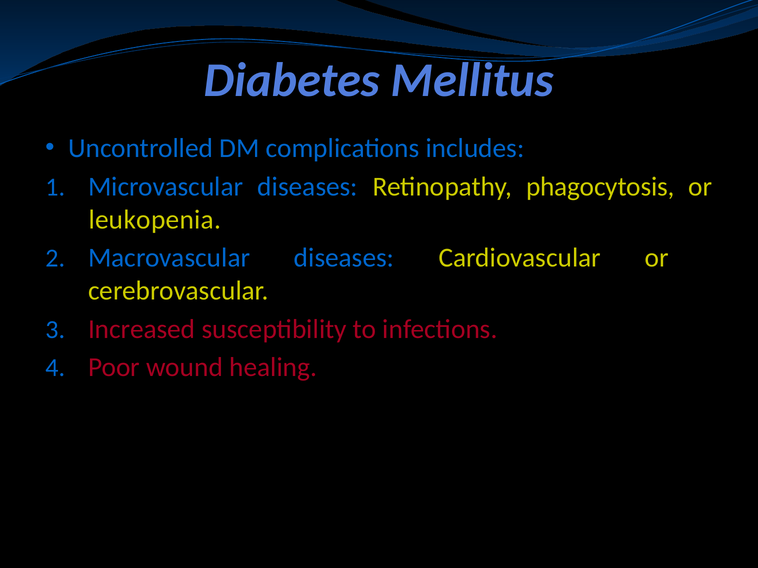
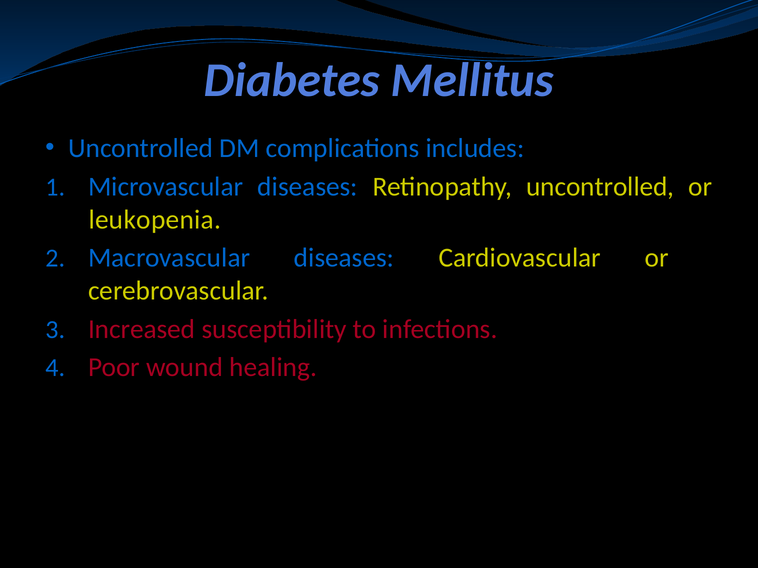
Retinopathy phagocytosis: phagocytosis -> uncontrolled
